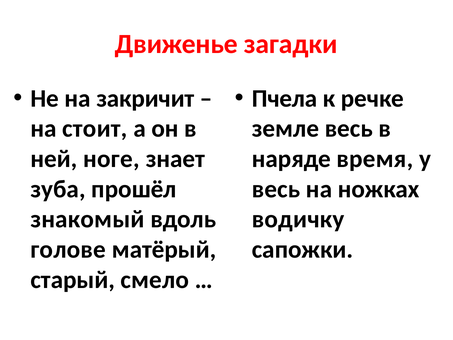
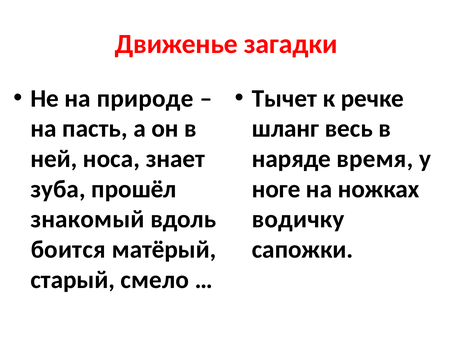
закричит: закричит -> природе
Пчела: Пчела -> Тычет
стоит: стоит -> пасть
земле: земле -> шланг
ноге: ноге -> носа
весь at (276, 189): весь -> ноге
голове: голове -> боится
